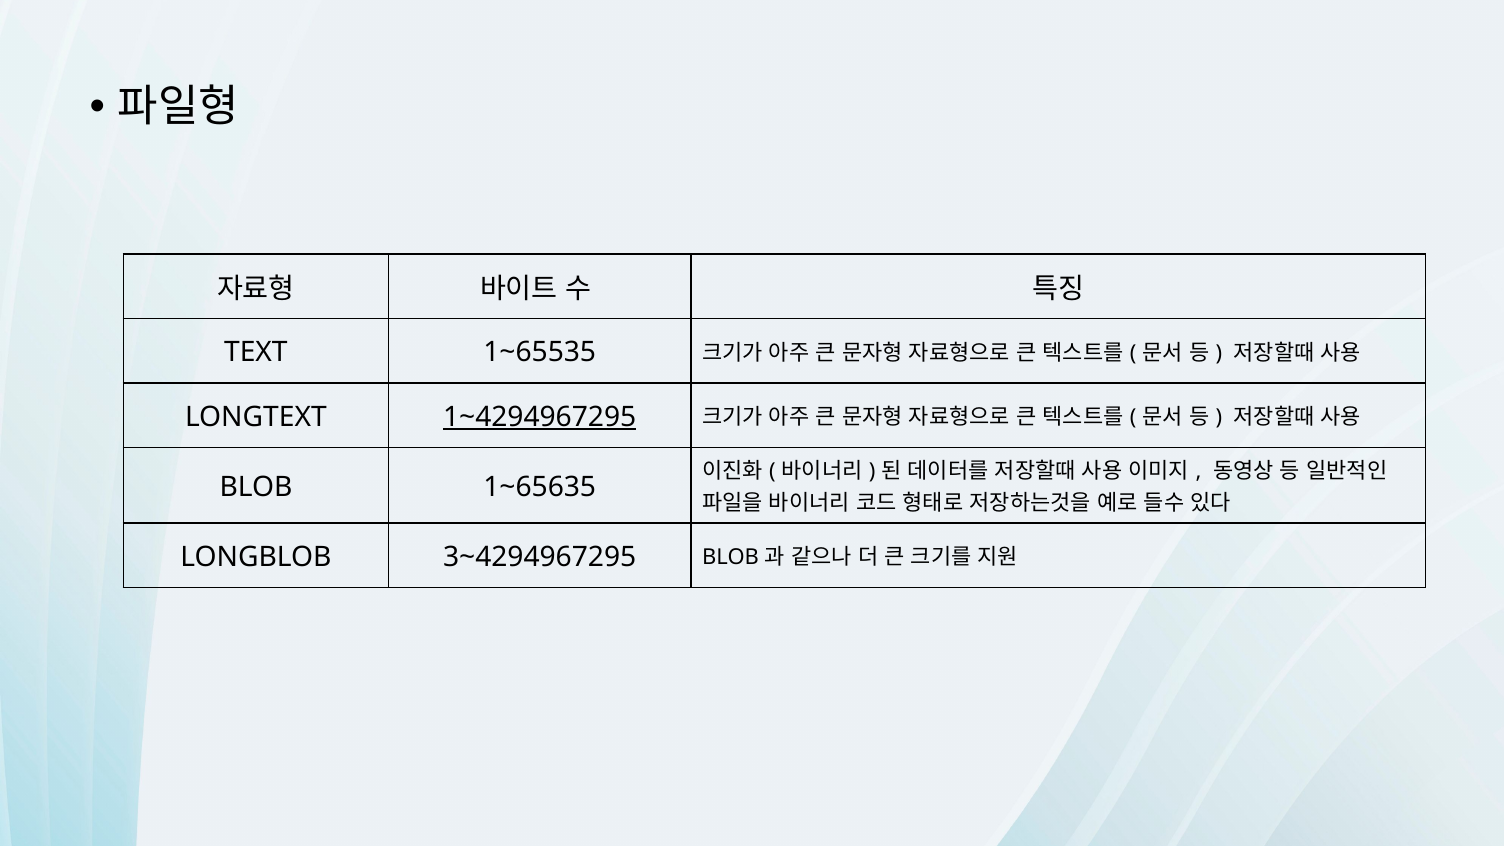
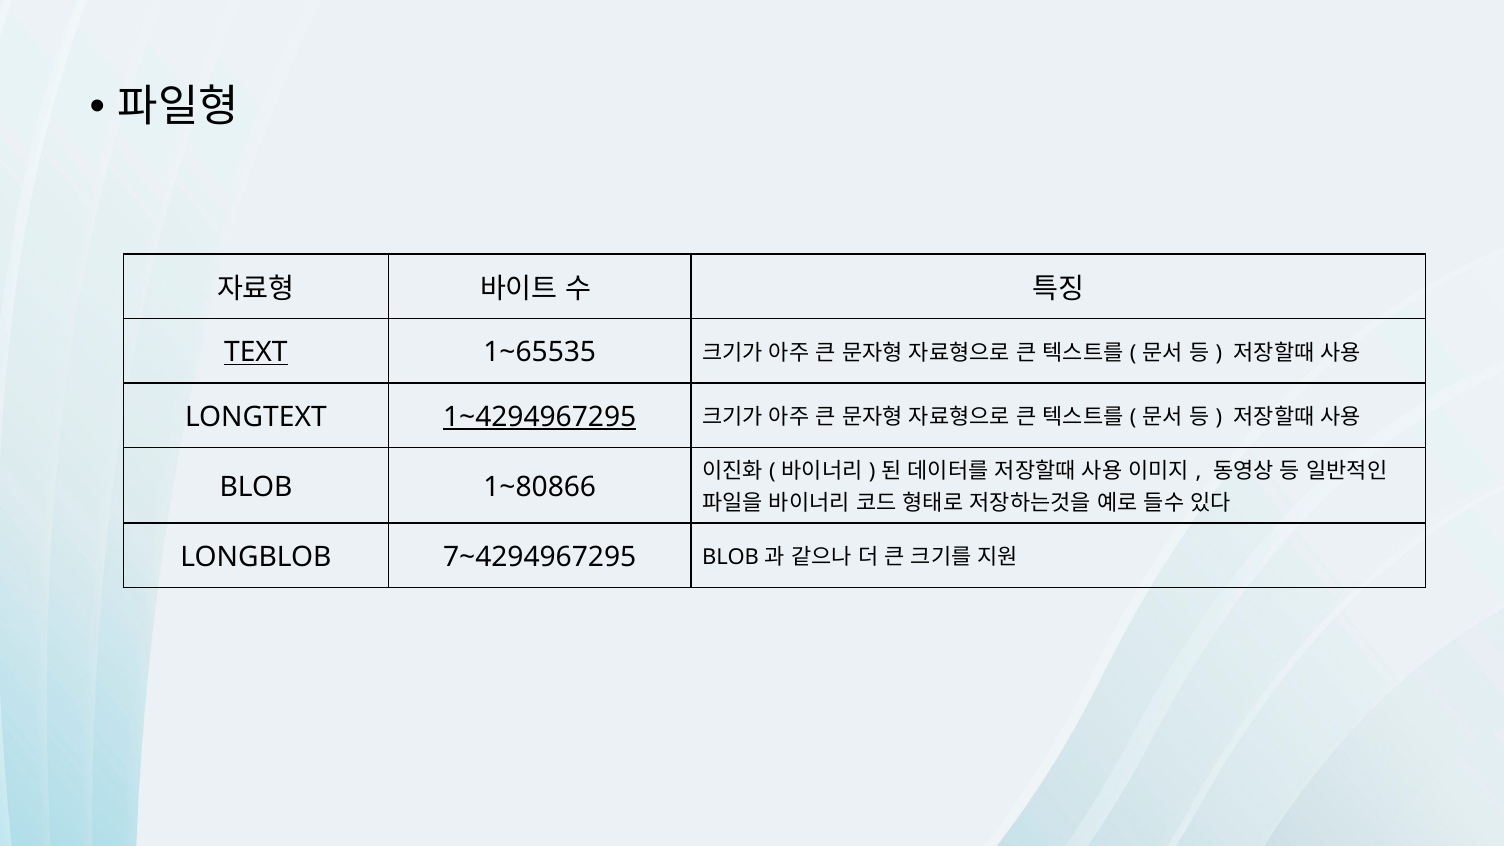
TEXT underline: none -> present
1~65635: 1~65635 -> 1~80866
3~4294967295: 3~4294967295 -> 7~4294967295
